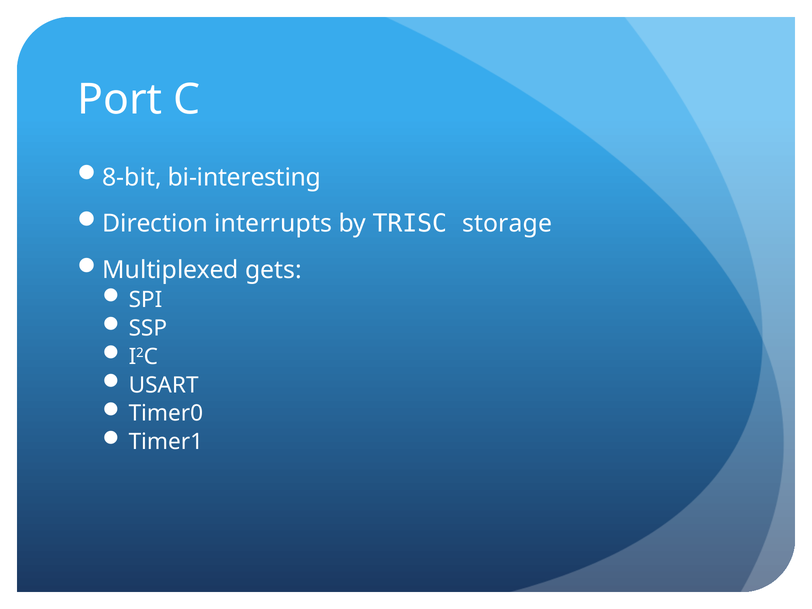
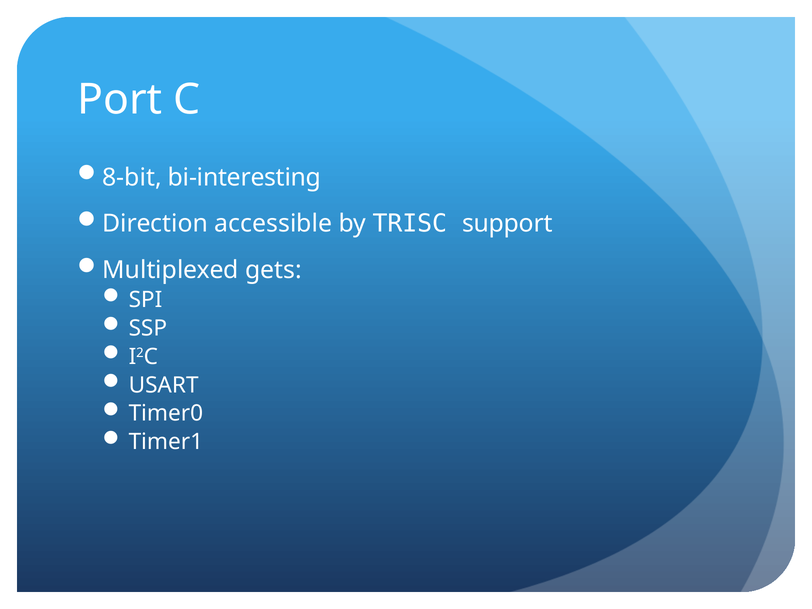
interrupts: interrupts -> accessible
storage: storage -> support
